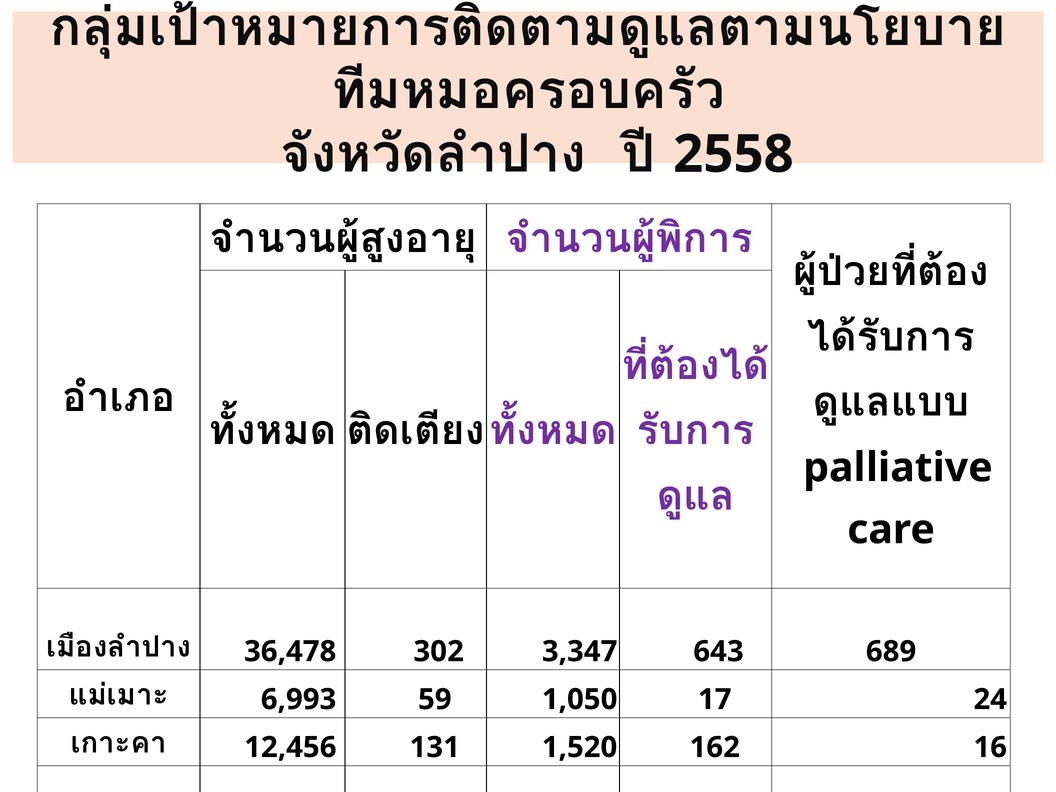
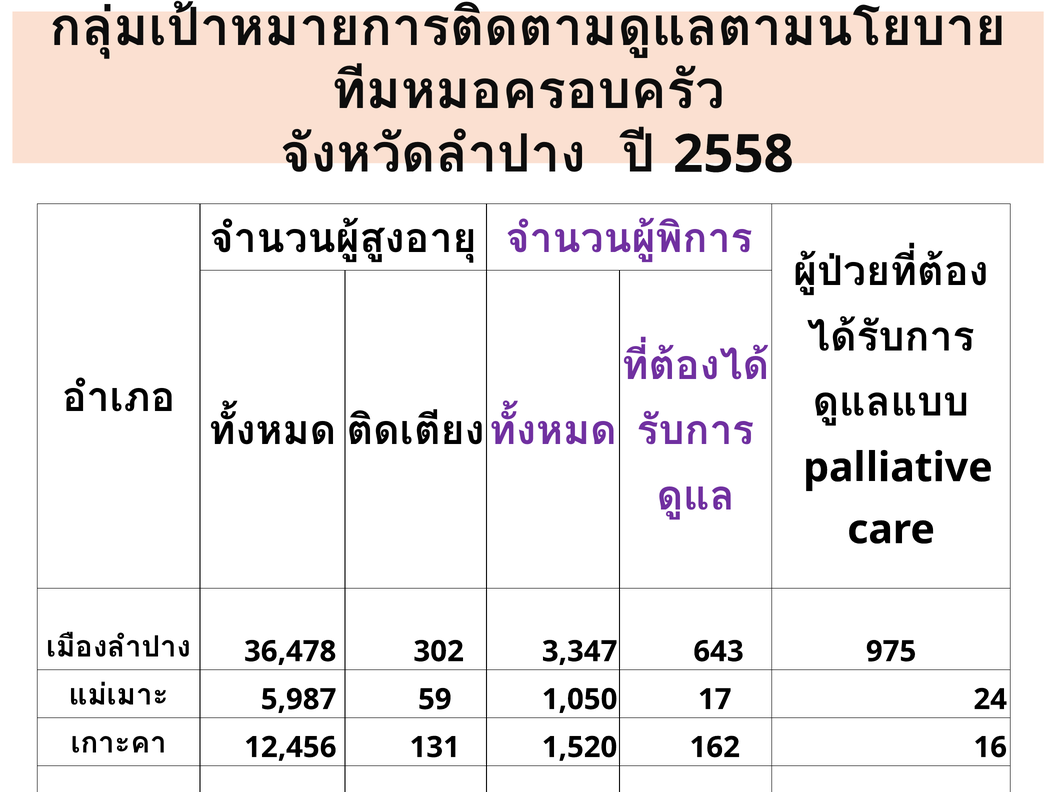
689: 689 -> 975
6,993: 6,993 -> 5,987
